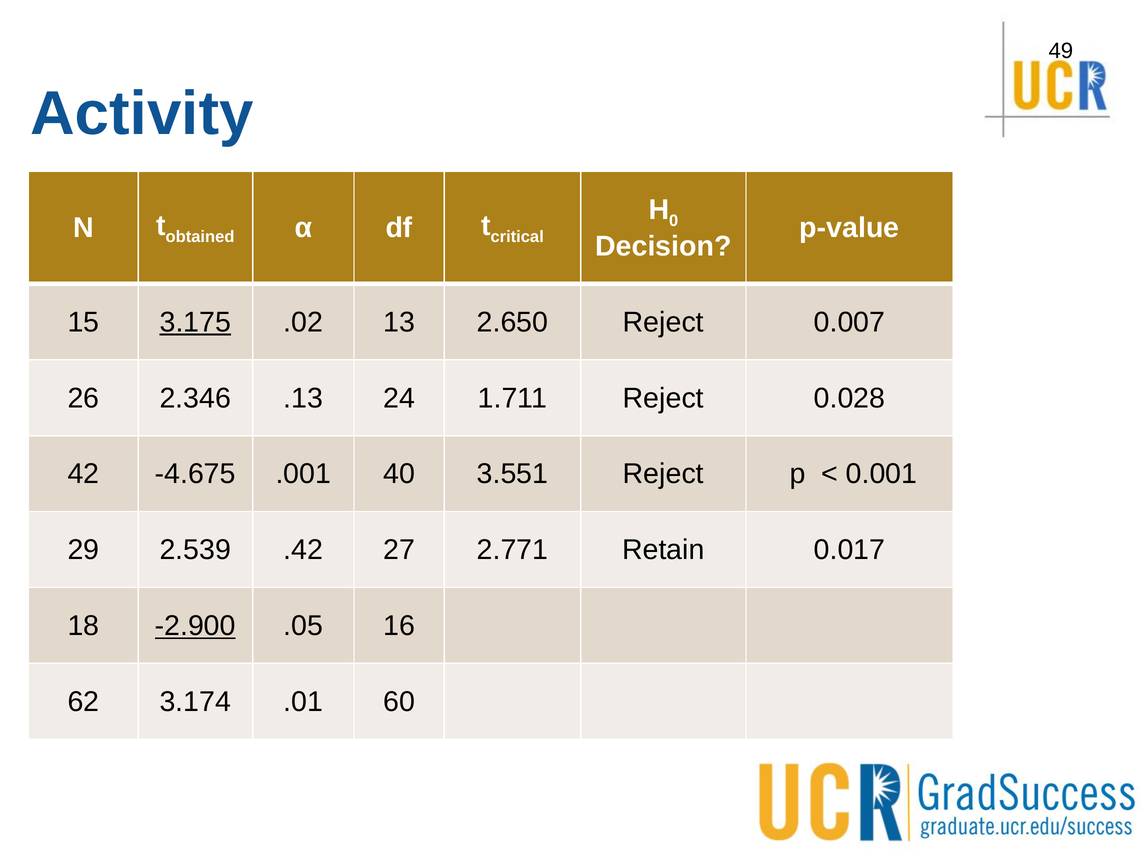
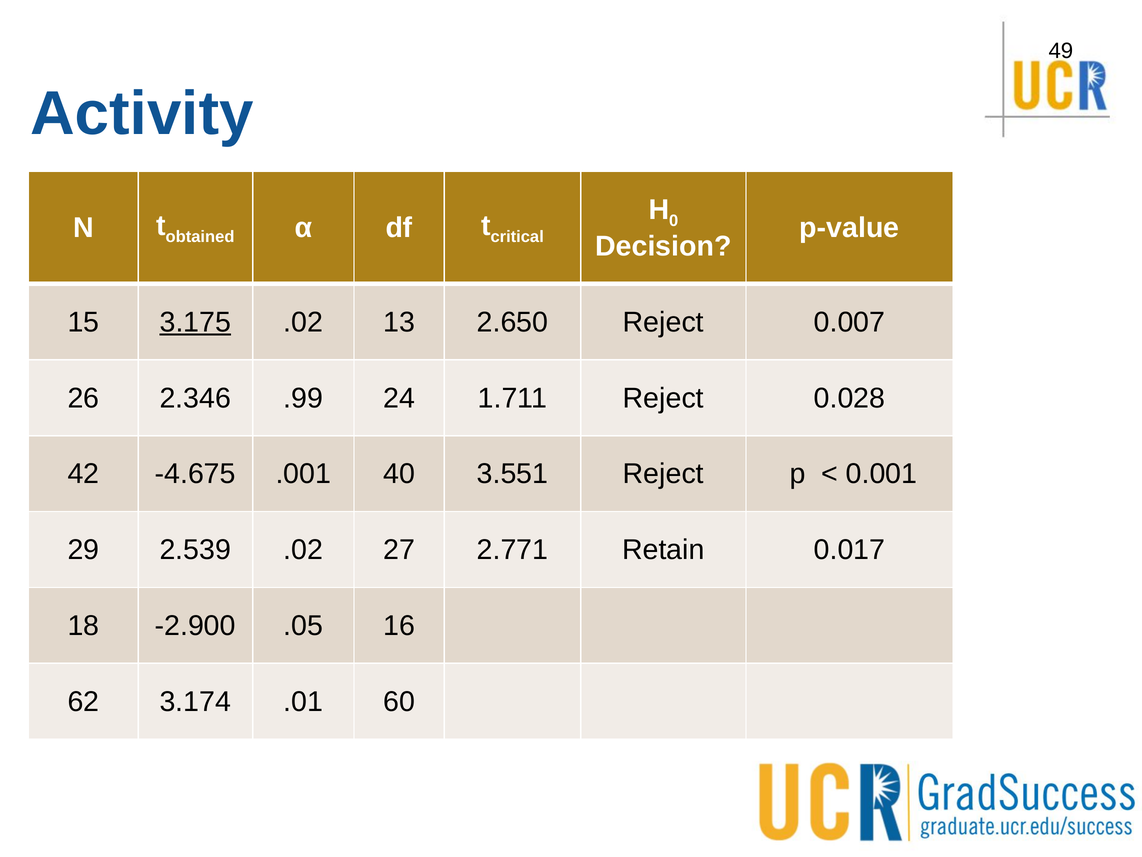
.13: .13 -> .99
2.539 .42: .42 -> .02
-2.900 underline: present -> none
